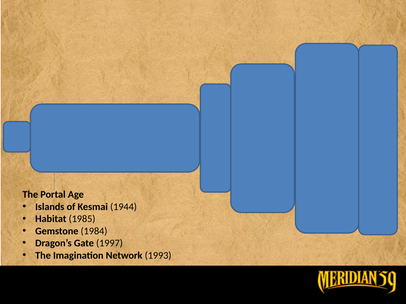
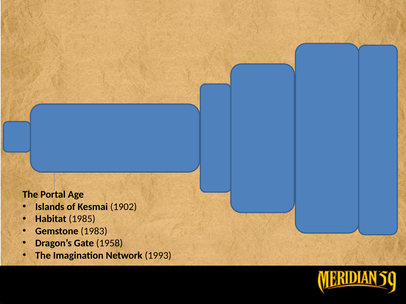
1944: 1944 -> 1902
1984: 1984 -> 1983
1997: 1997 -> 1958
